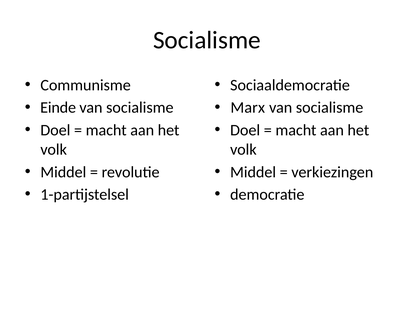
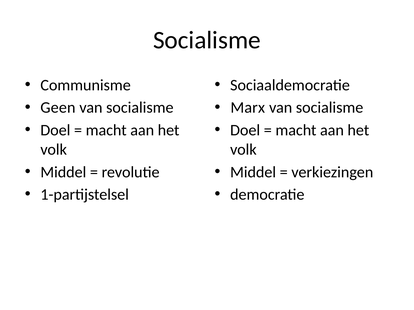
Einde: Einde -> Geen
